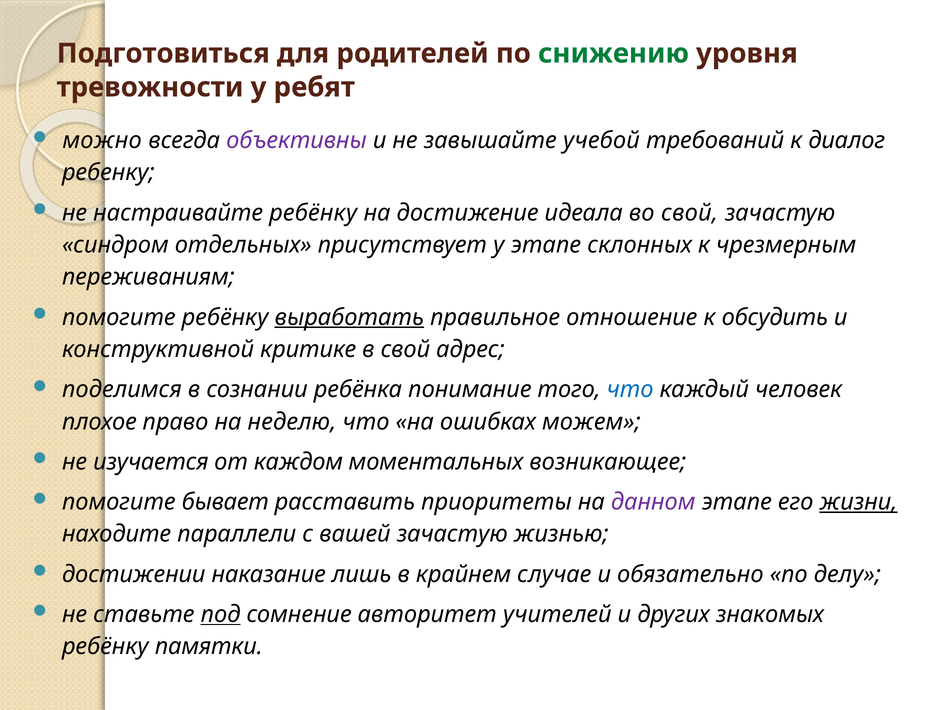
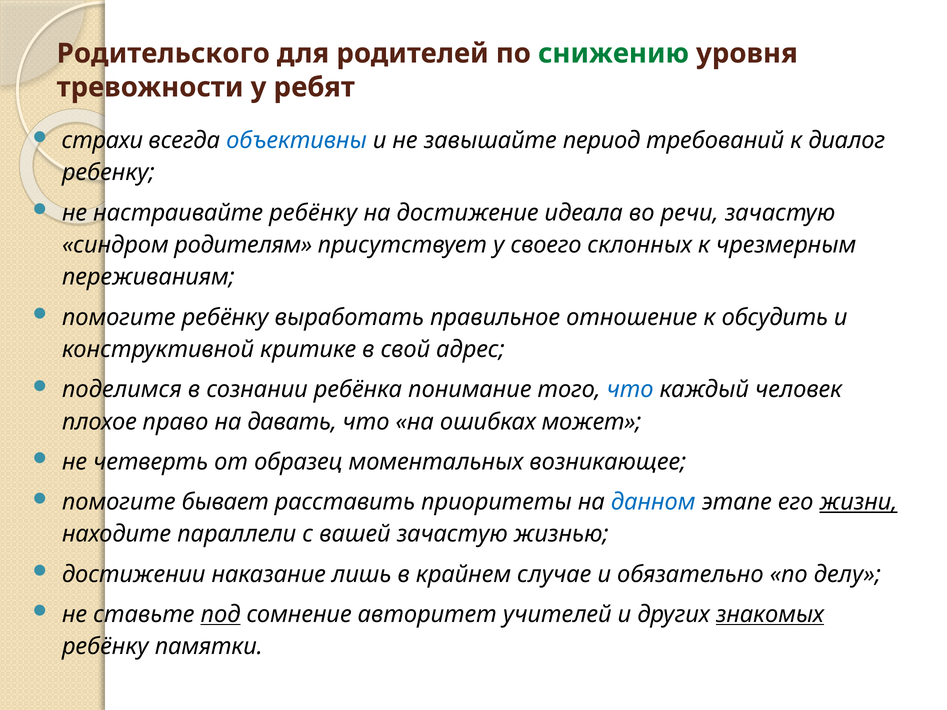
Подготовиться: Подготовиться -> Родительского
можно: можно -> страхи
объективны colour: purple -> blue
учебой: учебой -> период
во свой: свой -> речи
отдельных: отдельных -> родителям
у этапе: этапе -> своего
выработать underline: present -> none
неделю: неделю -> давать
можем: можем -> может
изучается: изучается -> четверть
каждом: каждом -> образец
данном colour: purple -> blue
знакомых underline: none -> present
